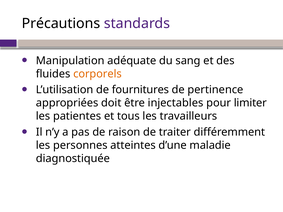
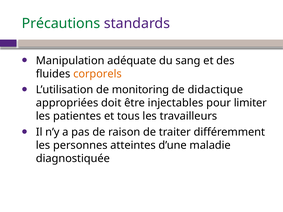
Précautions colour: black -> green
fournitures: fournitures -> monitoring
pertinence: pertinence -> didactique
